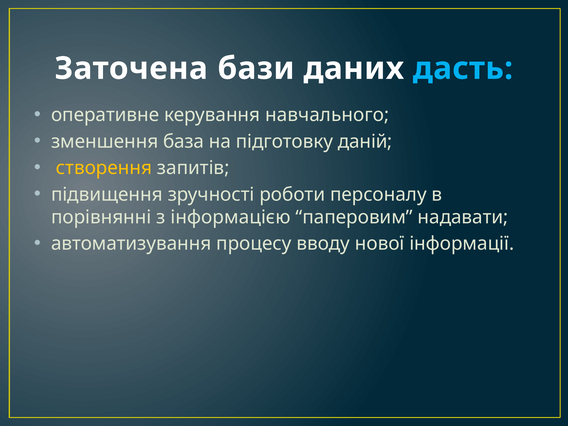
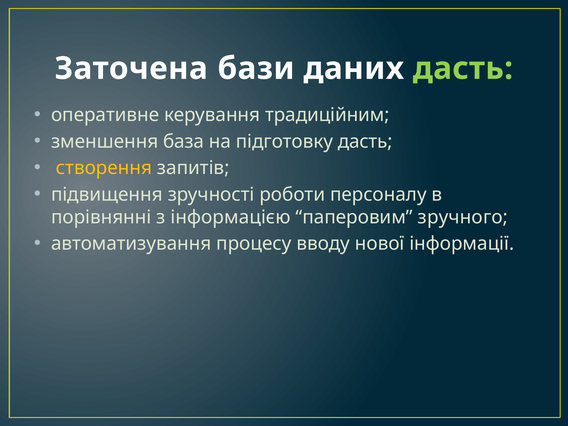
дасть at (463, 68) colour: light blue -> light green
навчального: навчального -> традиційним
підготовку даній: даній -> дасть
надавати: надавати -> зручного
